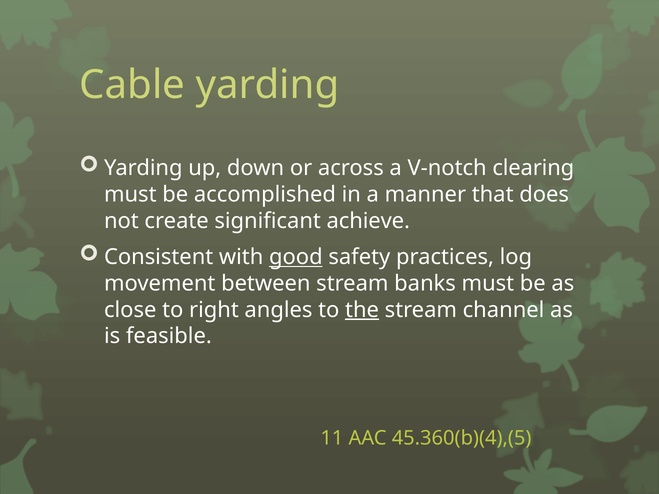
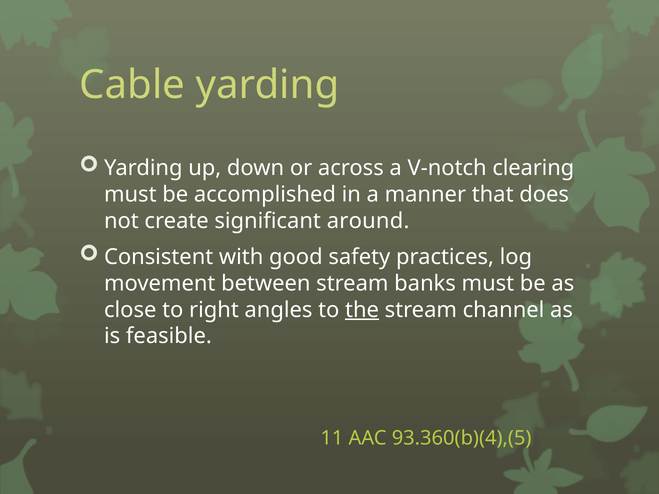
achieve: achieve -> around
good underline: present -> none
45.360(b)(4),(5: 45.360(b)(4),(5 -> 93.360(b)(4),(5
